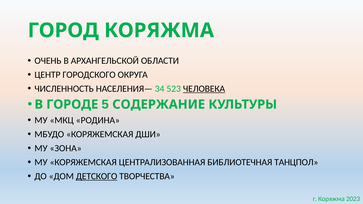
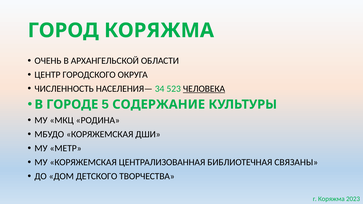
ЗОНА: ЗОНА -> МЕТР
ТАНЦПОЛ: ТАНЦПОЛ -> СВЯЗАНЫ
ДЕТСКОГО underline: present -> none
